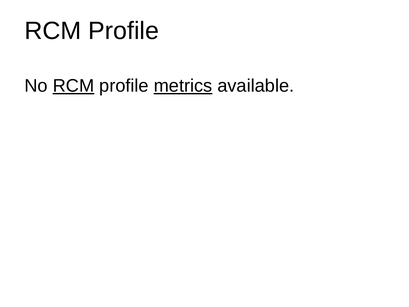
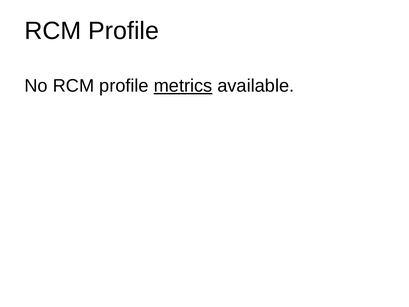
RCM at (73, 86) underline: present -> none
